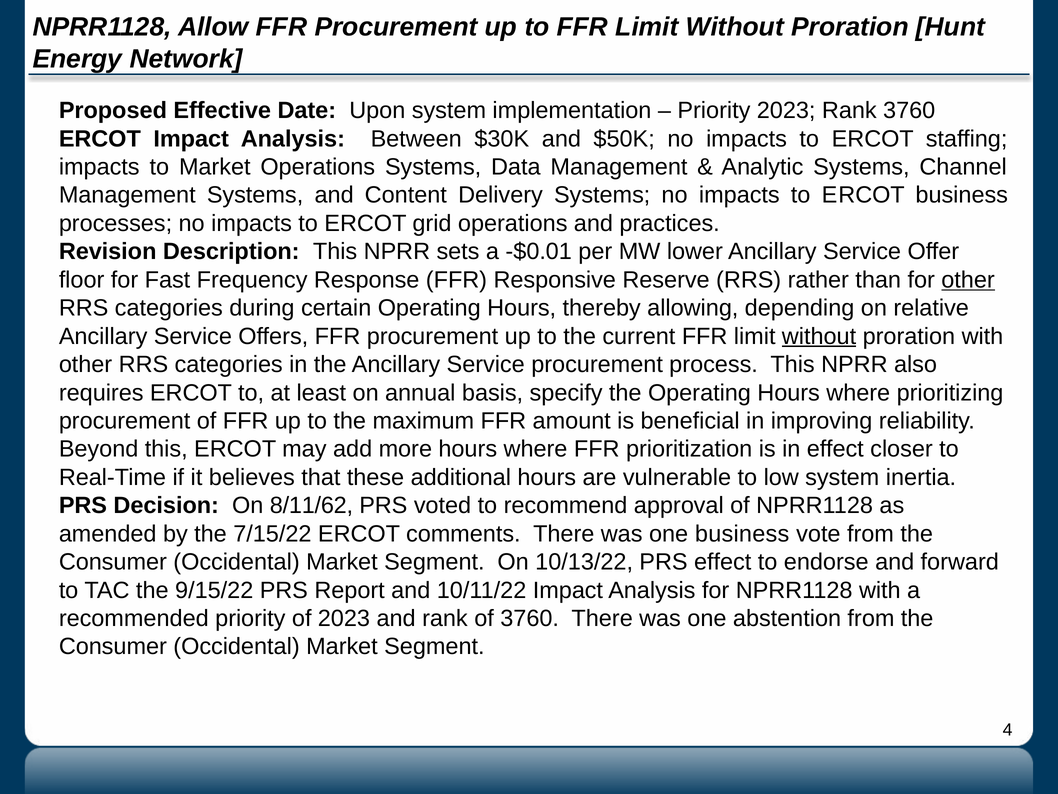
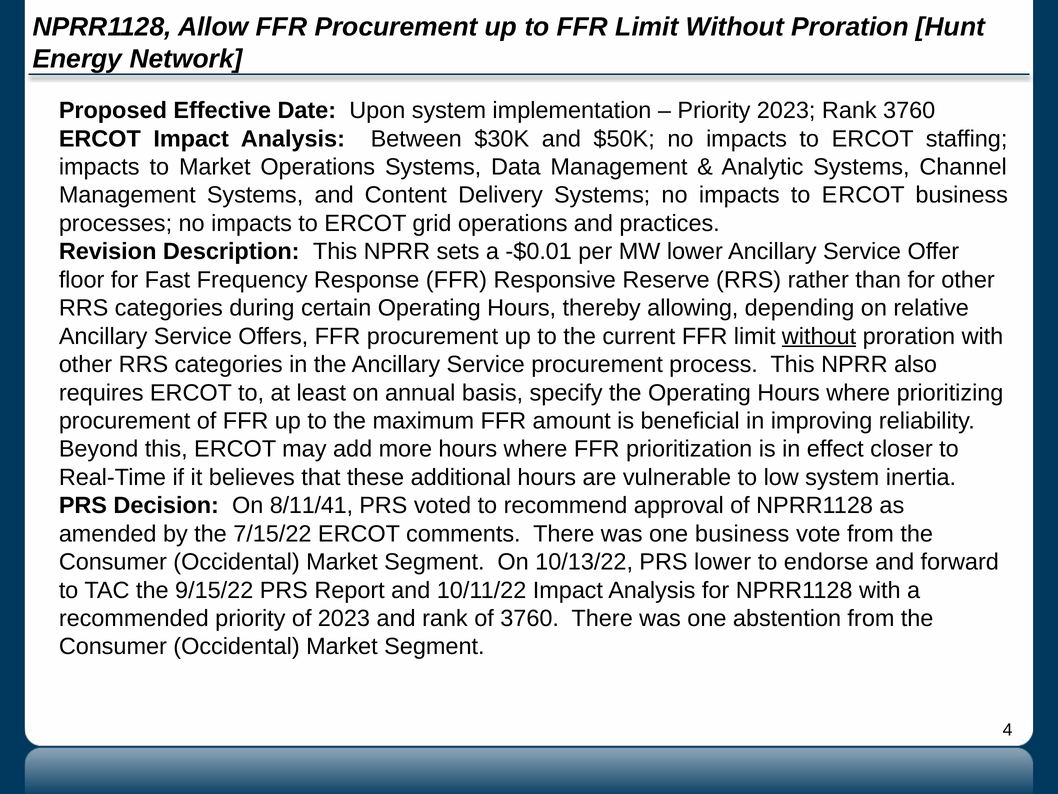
other at (968, 280) underline: present -> none
8/11/62: 8/11/62 -> 8/11/41
PRS effect: effect -> lower
